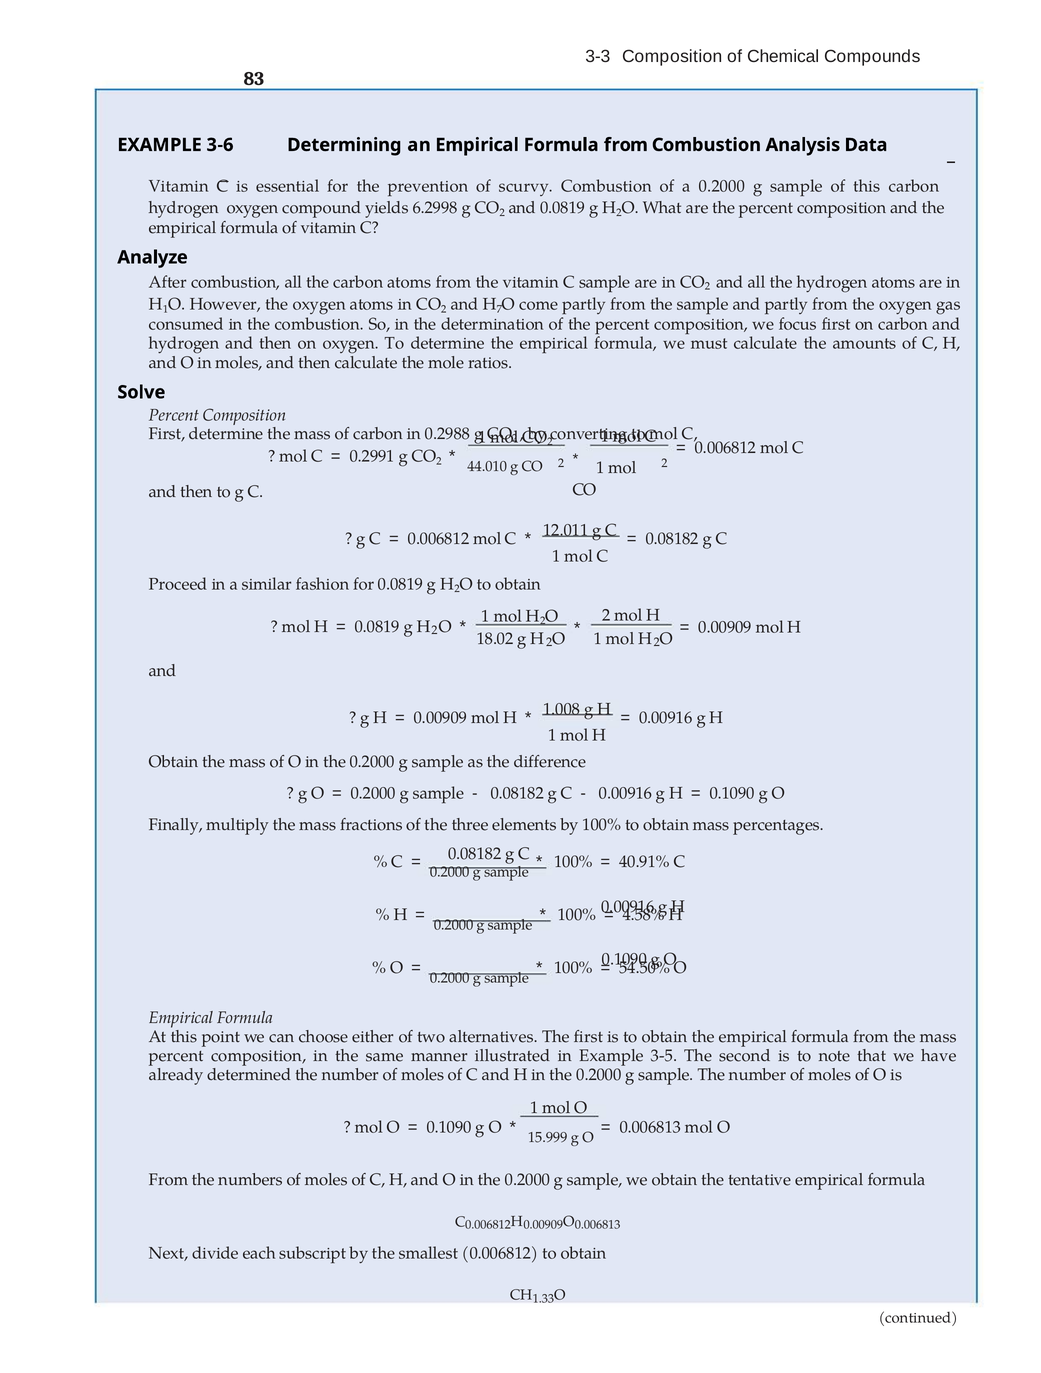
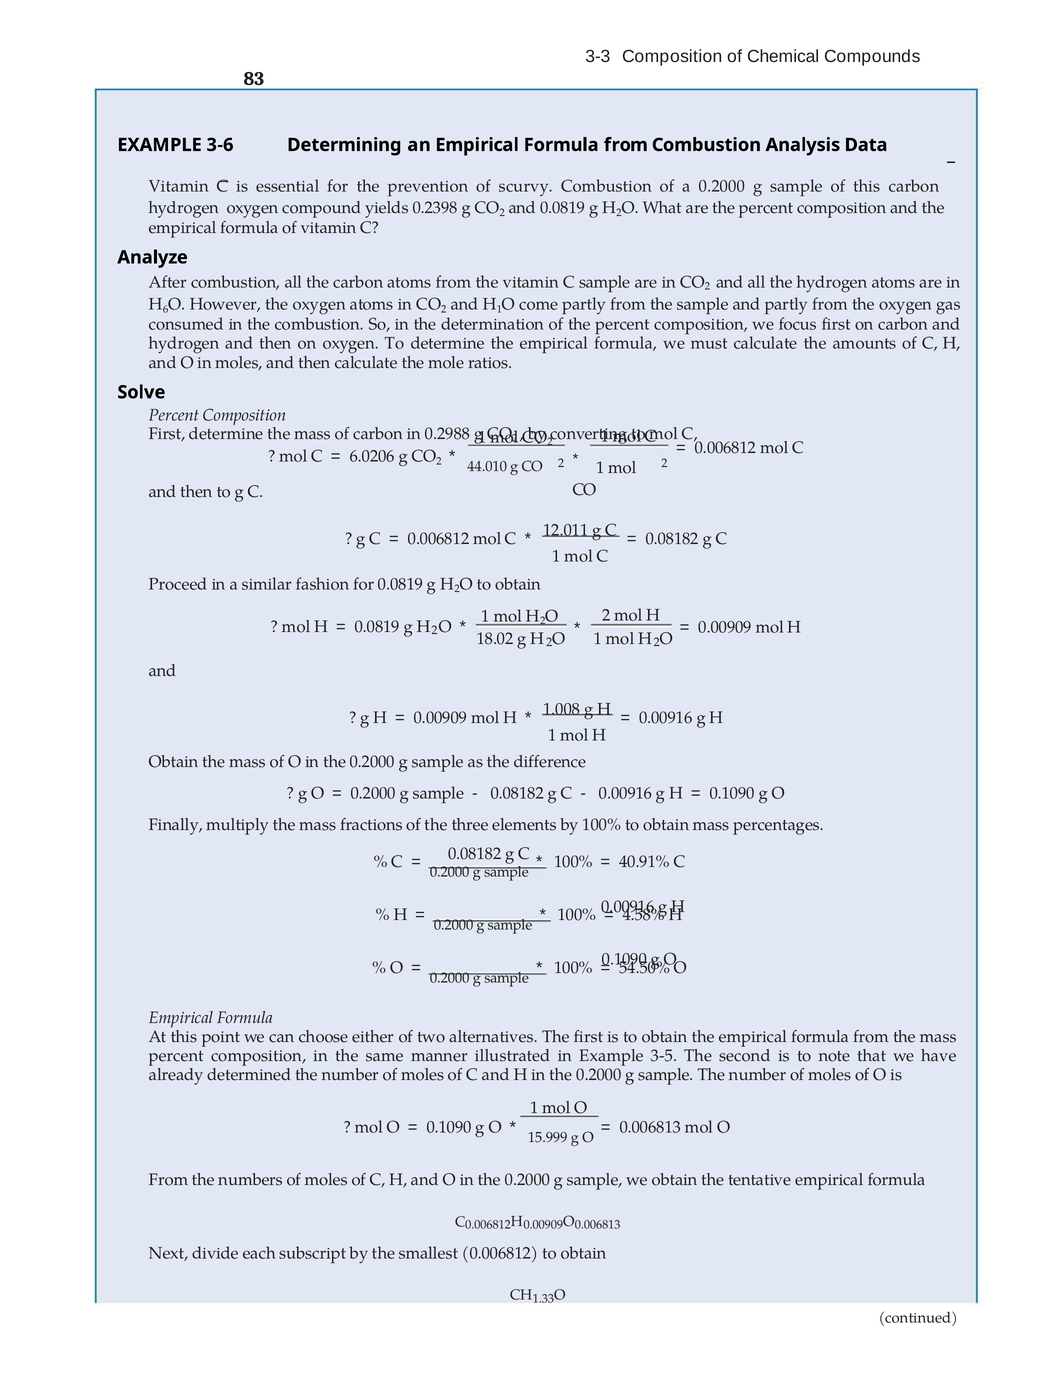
6.2998: 6.2998 -> 0.2398
1 at (166, 309): 1 -> 6
and H 7: 7 -> 1
0.2991: 0.2991 -> 6.0206
